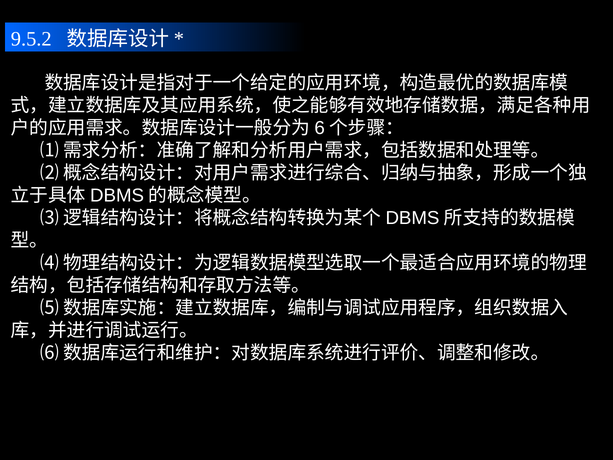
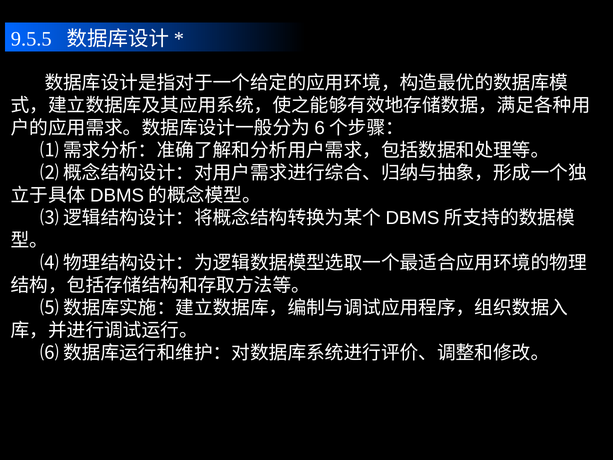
9.5.2: 9.5.2 -> 9.5.5
